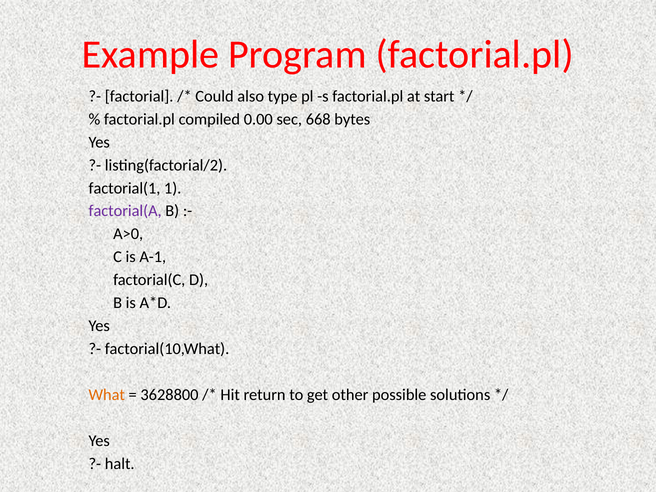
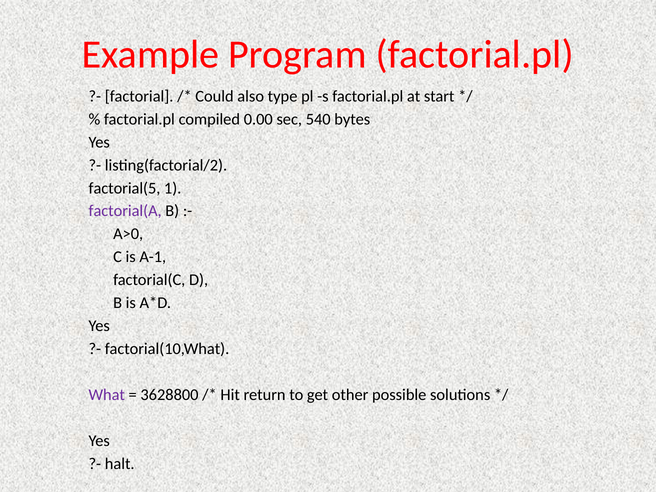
668: 668 -> 540
factorial(1: factorial(1 -> factorial(5
What colour: orange -> purple
